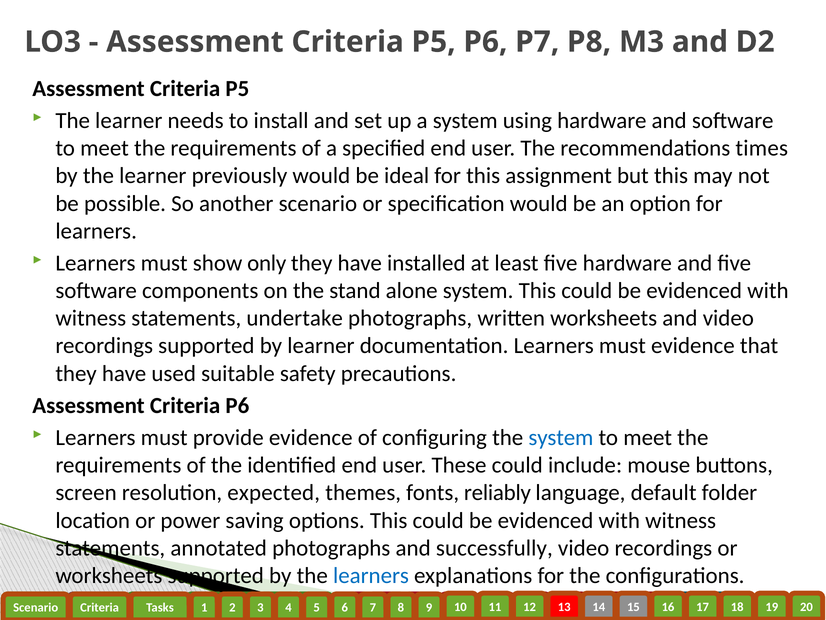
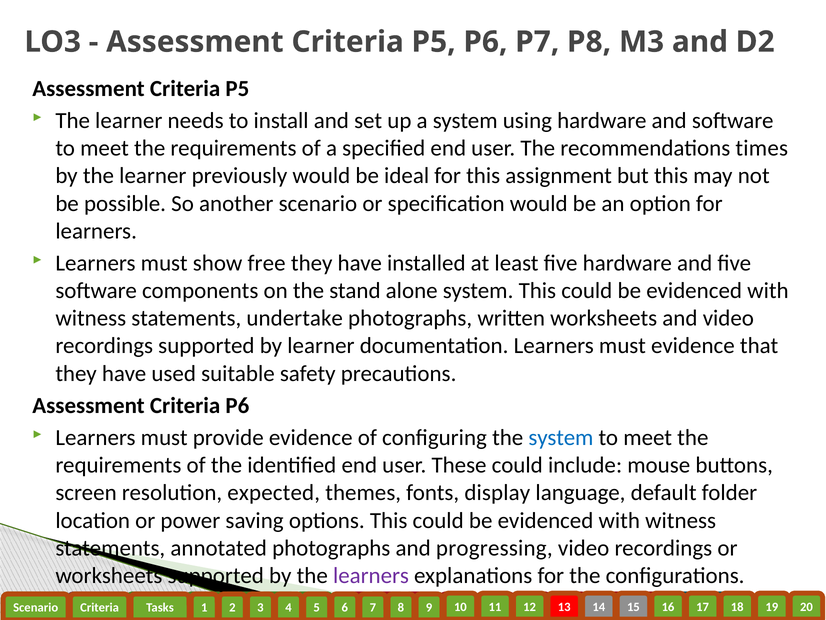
only: only -> free
reliably: reliably -> display
successfully: successfully -> progressing
learners at (371, 575) colour: blue -> purple
